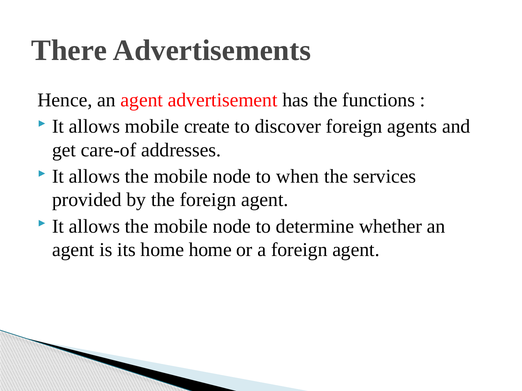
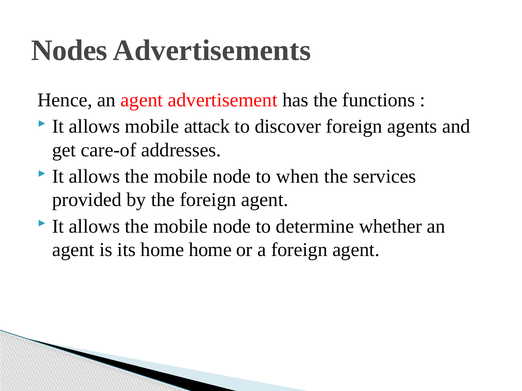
There: There -> Nodes
create: create -> attack
